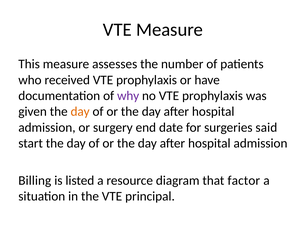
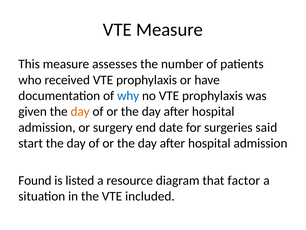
why colour: purple -> blue
Billing: Billing -> Found
principal: principal -> included
